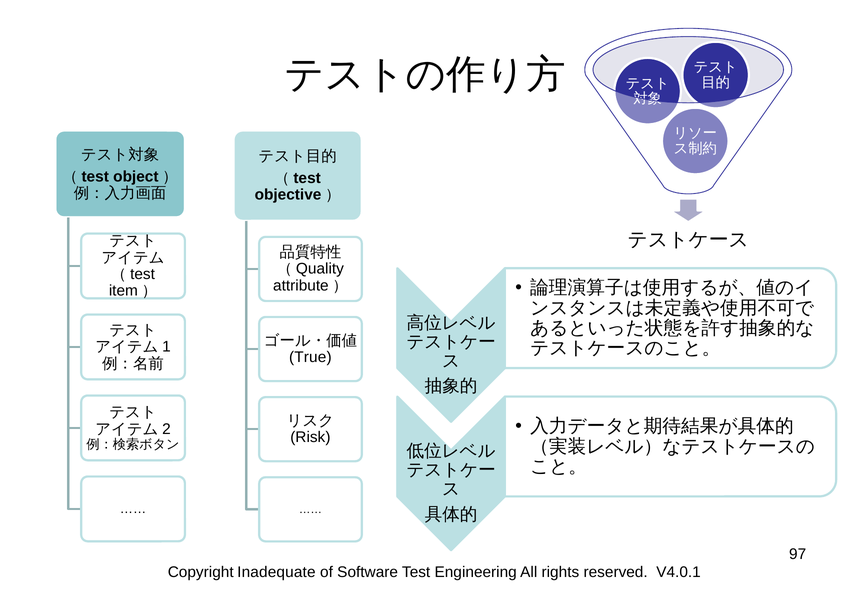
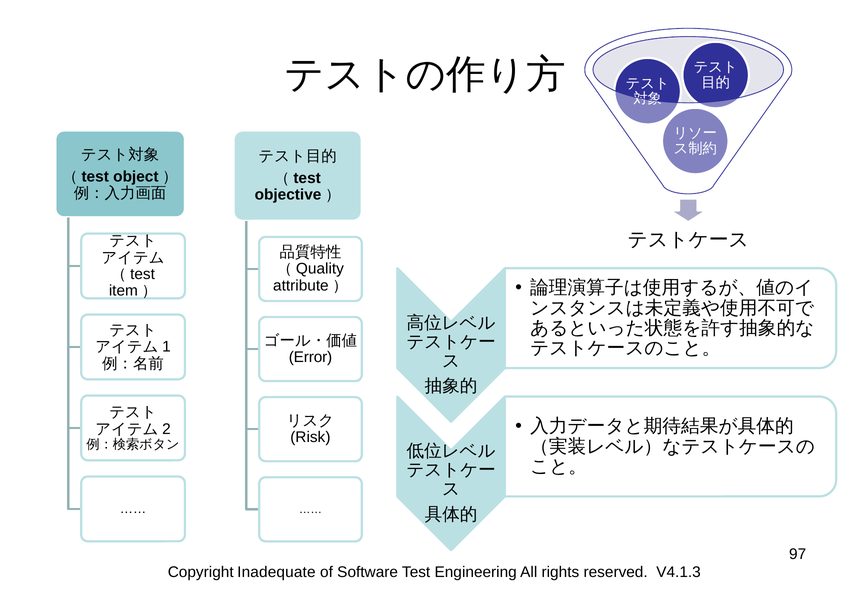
True: True -> Error
V4.0.1: V4.0.1 -> V4.1.3
